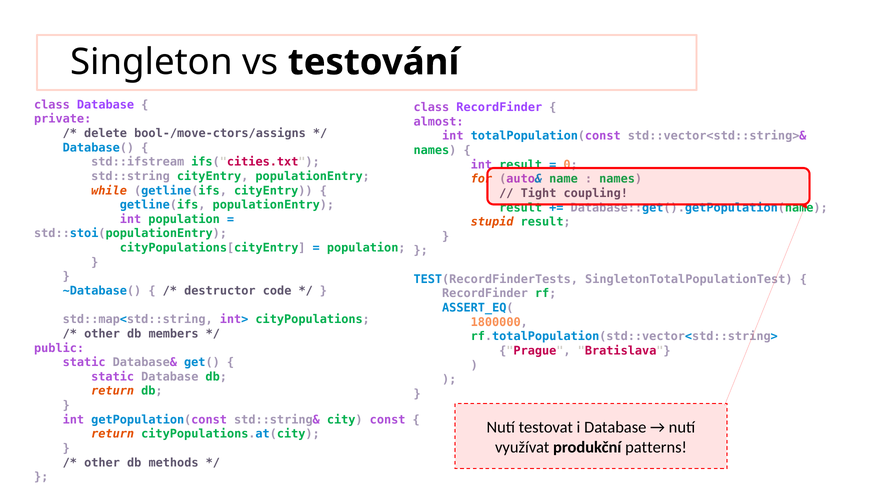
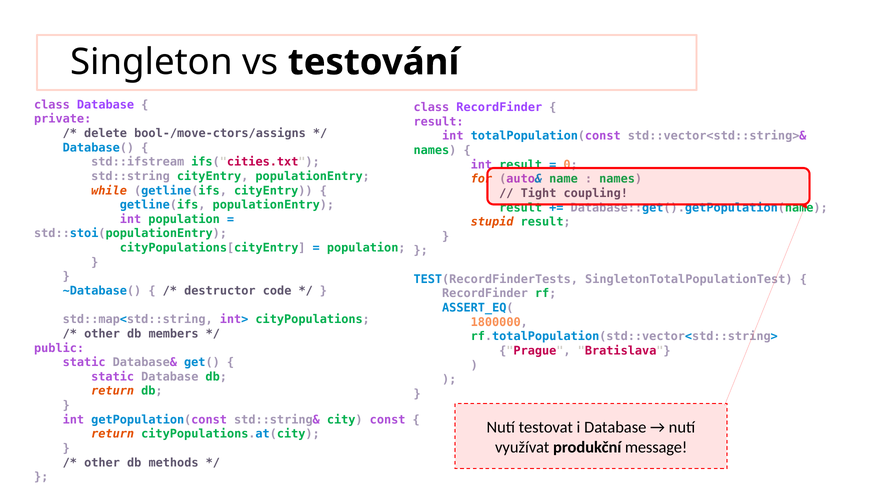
almost at (439, 122): almost -> result
patterns: patterns -> message
